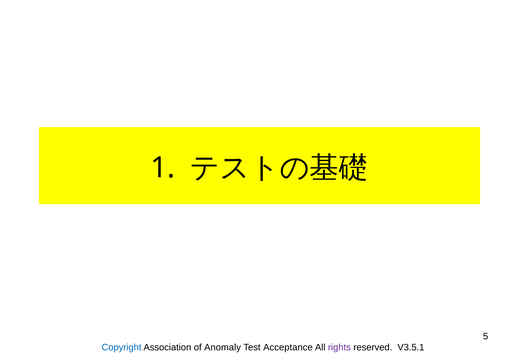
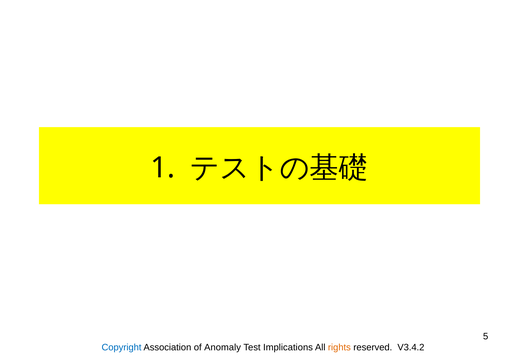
Acceptance: Acceptance -> Implications
rights colour: purple -> orange
V3.5.1: V3.5.1 -> V3.4.2
